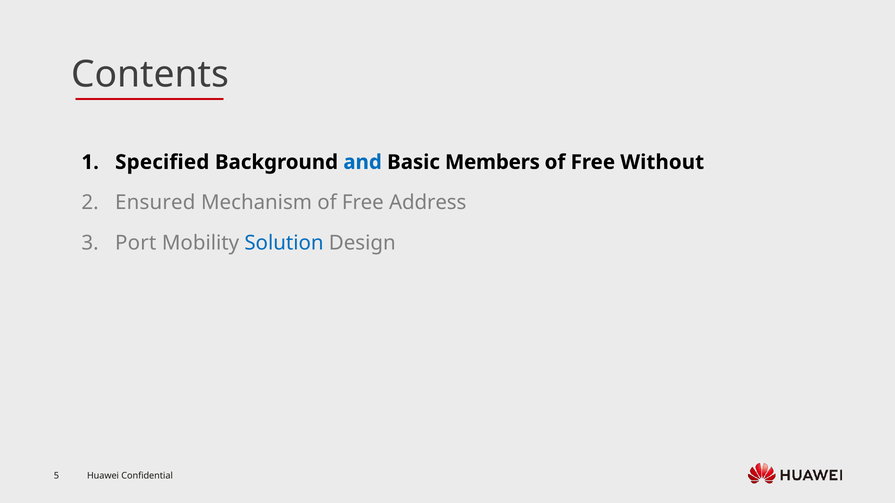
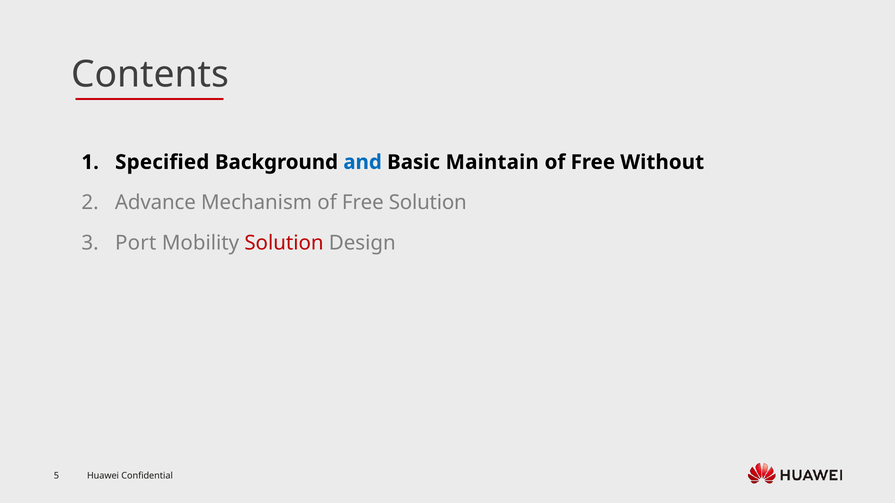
Members: Members -> Maintain
Ensured: Ensured -> Advance
Free Address: Address -> Solution
Solution at (284, 243) colour: blue -> red
